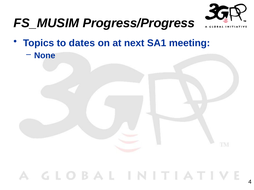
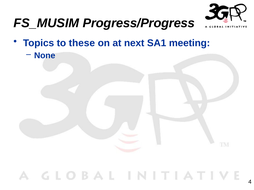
dates: dates -> these
